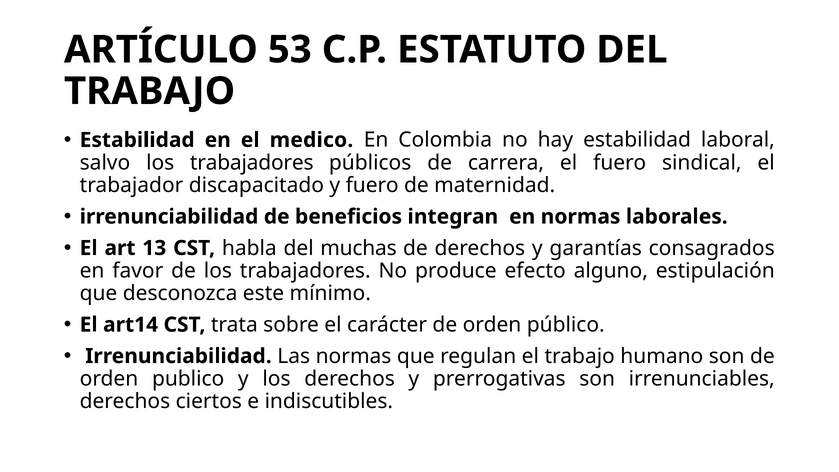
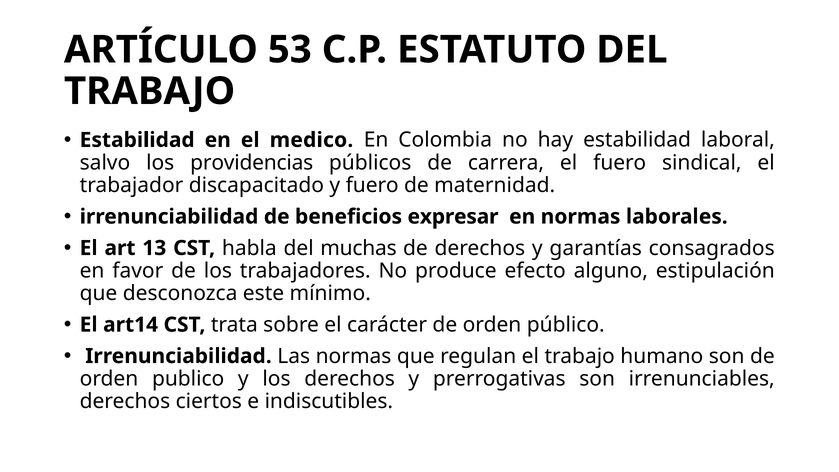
salvo los trabajadores: trabajadores -> providencias
integran: integran -> expresar
